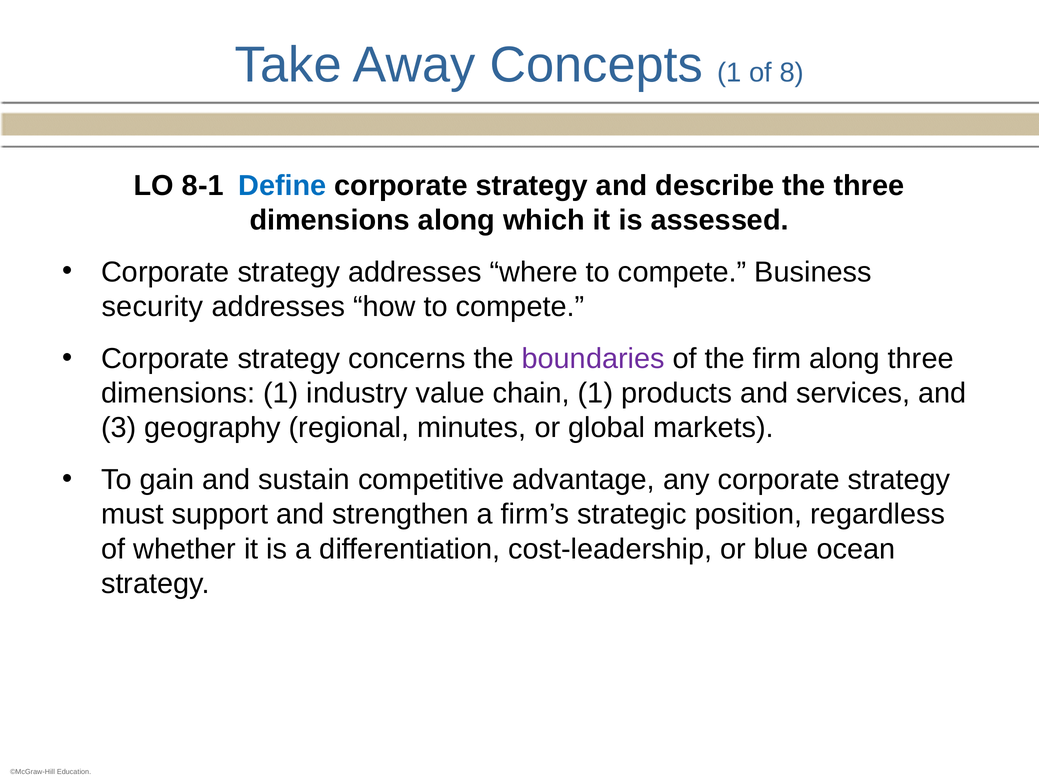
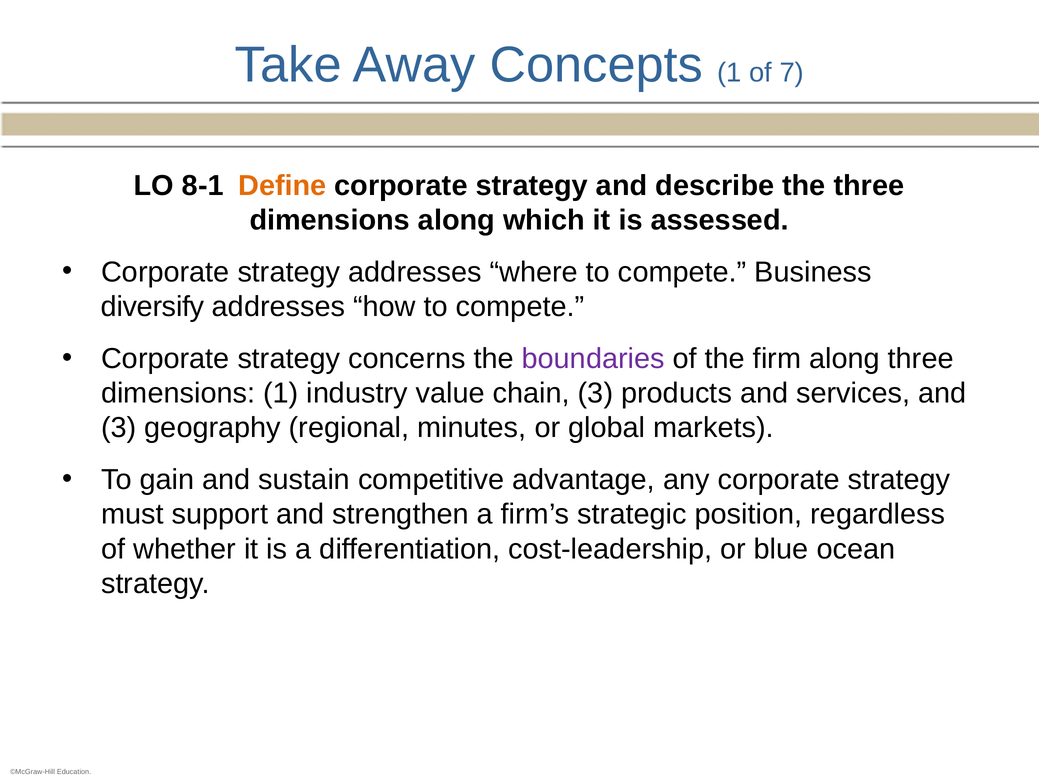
8: 8 -> 7
Define colour: blue -> orange
security: security -> diversify
chain 1: 1 -> 3
